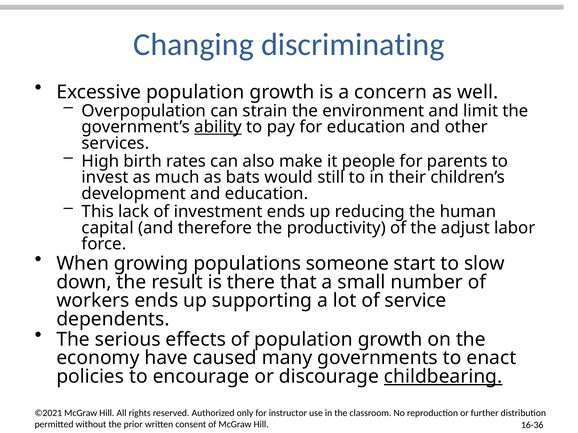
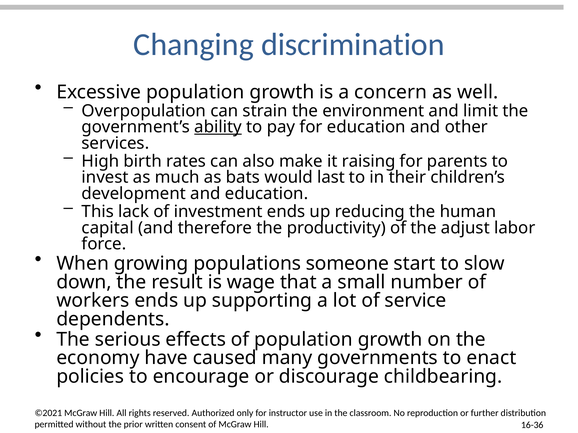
discriminating: discriminating -> discrimination
people: people -> raising
still: still -> last
there: there -> wage
childbearing underline: present -> none
